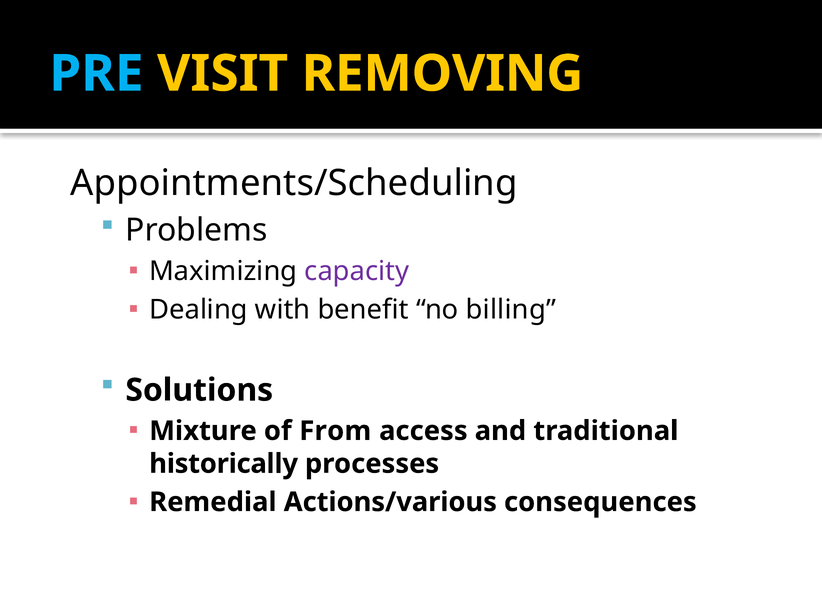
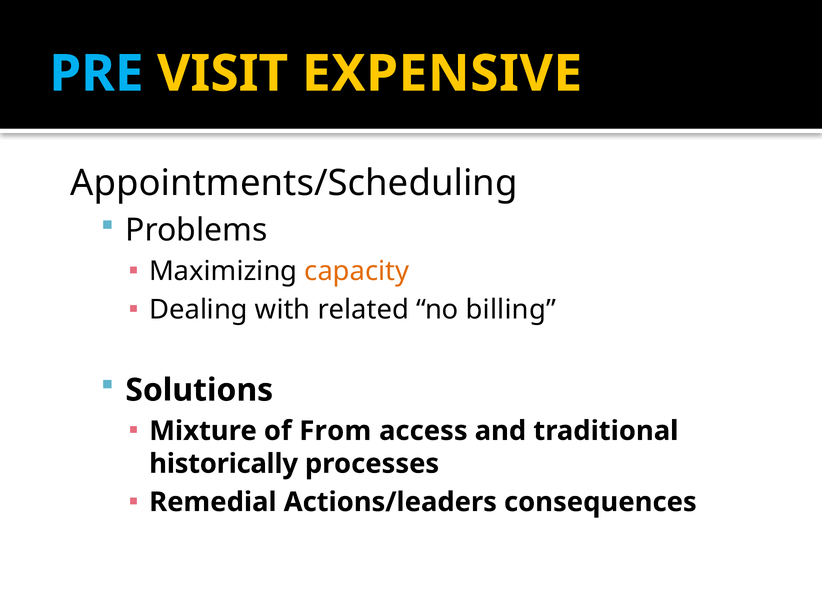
REMOVING: REMOVING -> EXPENSIVE
capacity colour: purple -> orange
benefit: benefit -> related
Actions/various: Actions/various -> Actions/leaders
